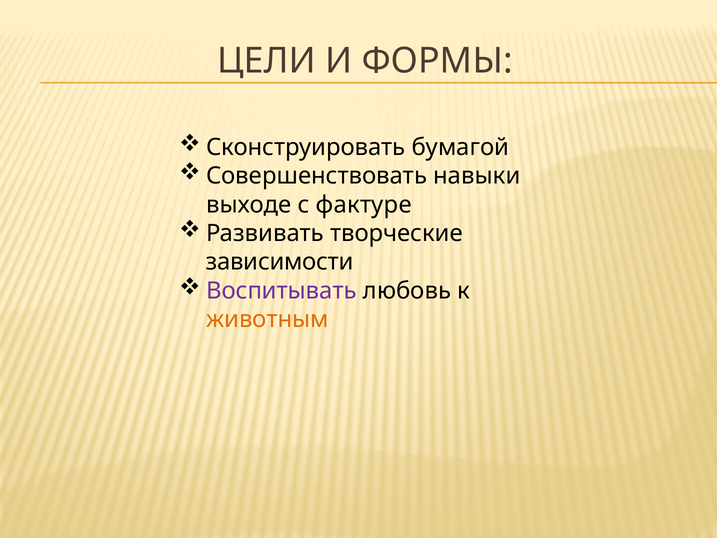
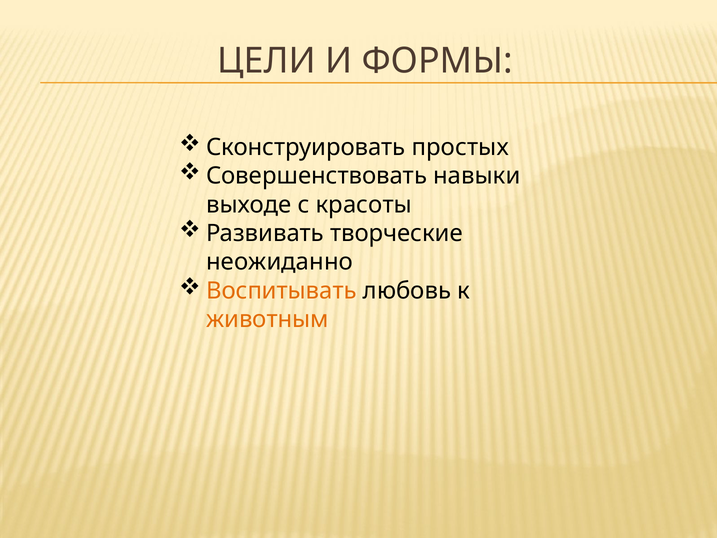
бумагой: бумагой -> простых
фактуре: фактуре -> красоты
зависимости: зависимости -> неожиданно
Воспитывать colour: purple -> orange
